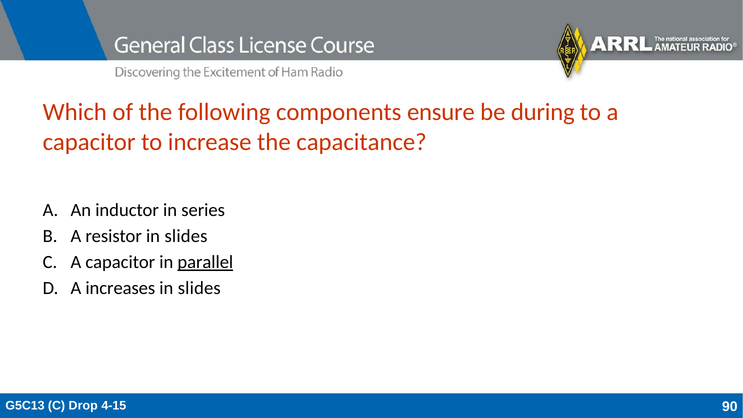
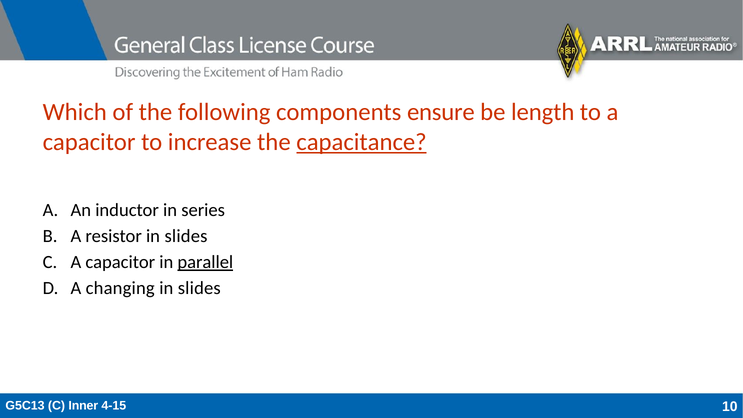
during: during -> length
capacitance underline: none -> present
increases: increases -> changing
Drop: Drop -> Inner
90: 90 -> 10
